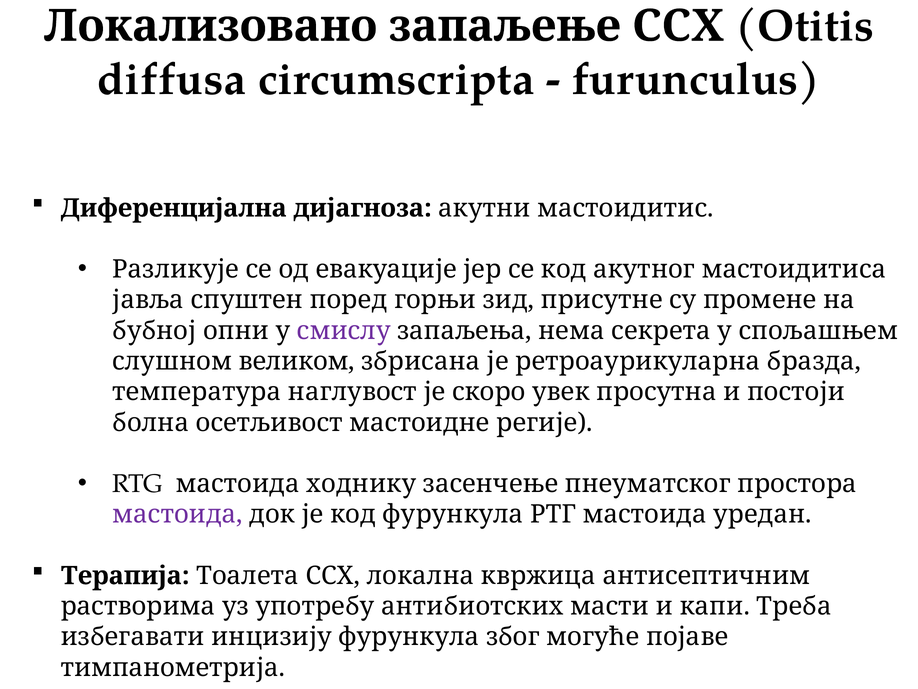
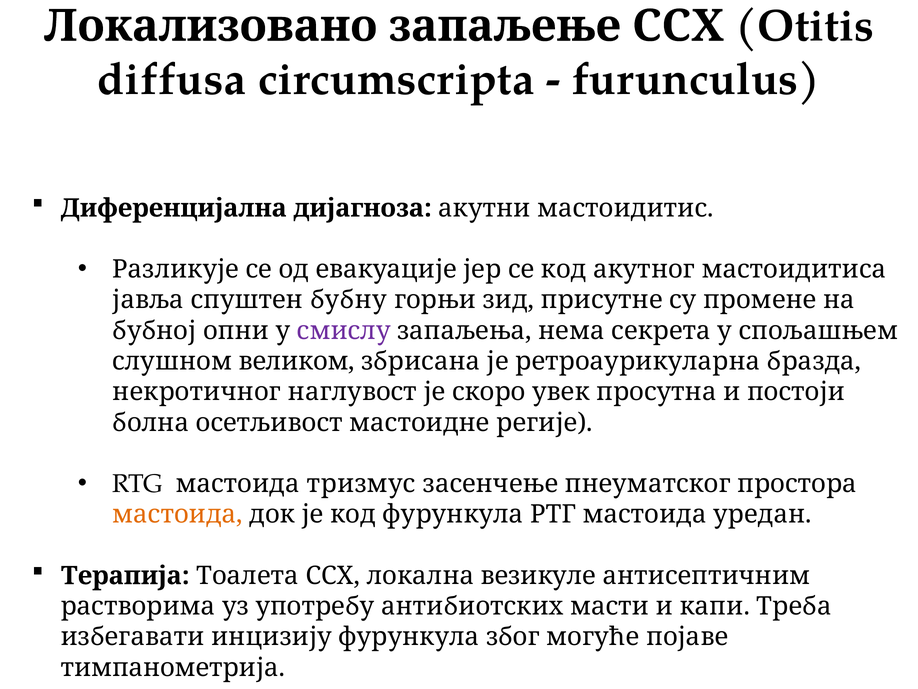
поред: поред -> бубну
температура: температура -> некротичног
ходнику: ходнику -> тризмус
мастоида at (178, 514) colour: purple -> orange
квржица: квржица -> везикуле
